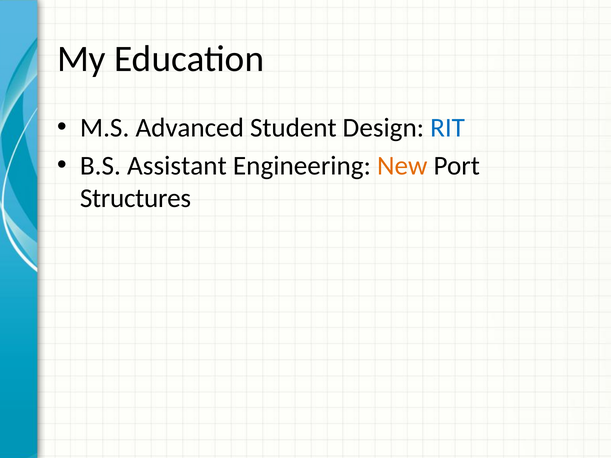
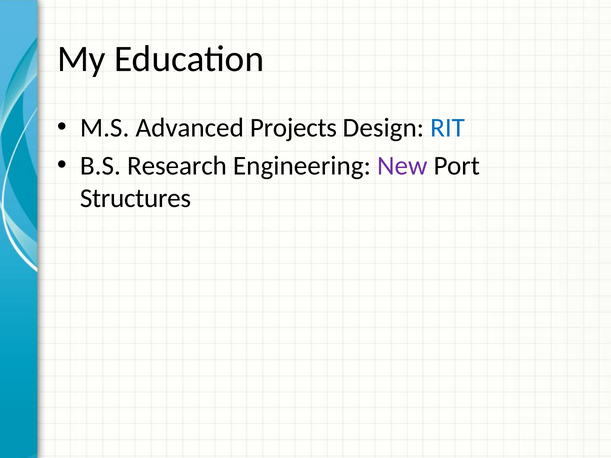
Student: Student -> Projects
Assistant: Assistant -> Research
New colour: orange -> purple
